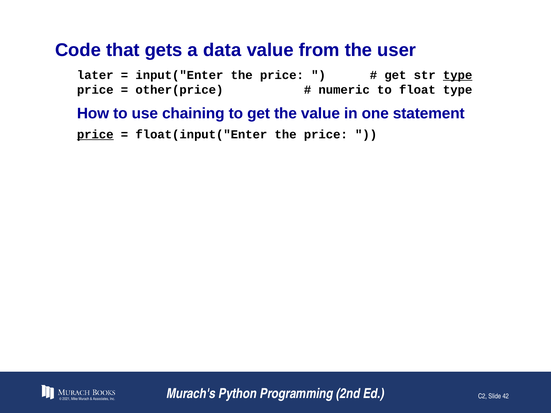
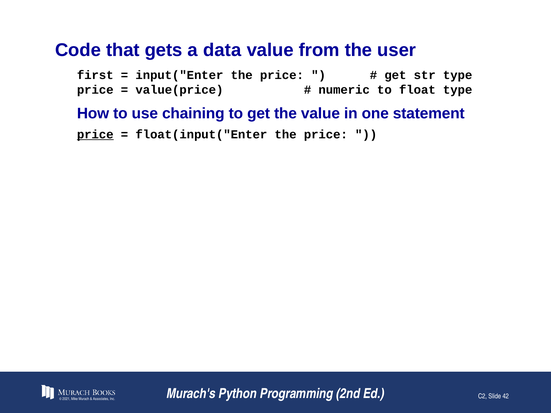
later: later -> first
type at (458, 75) underline: present -> none
other(price: other(price -> value(price
